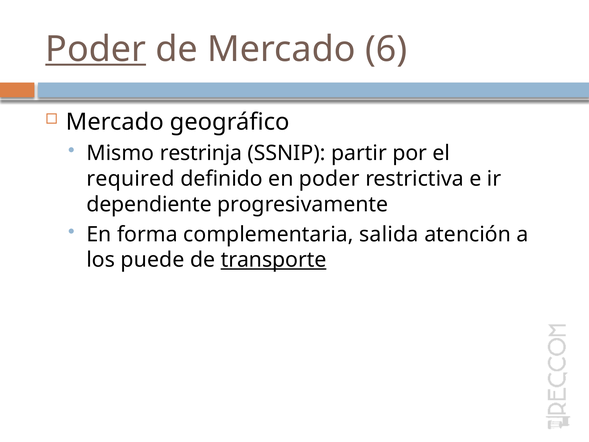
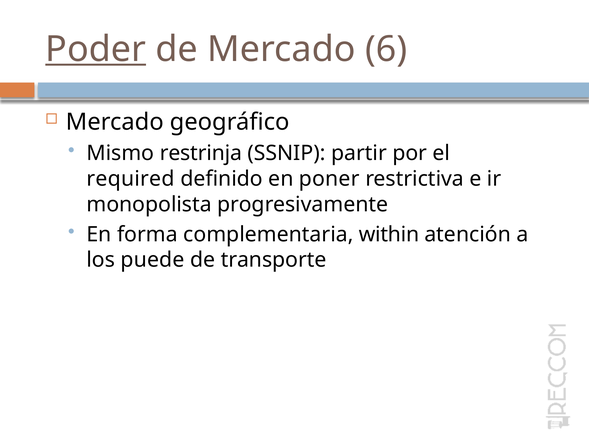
en poder: poder -> poner
dependiente: dependiente -> monopolista
salida: salida -> within
transporte underline: present -> none
